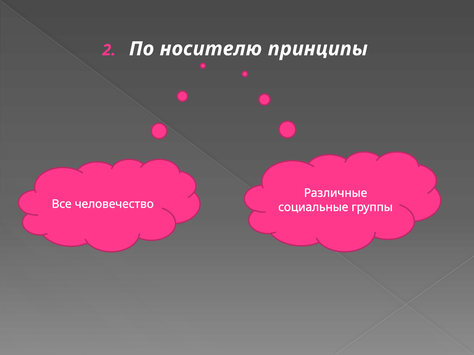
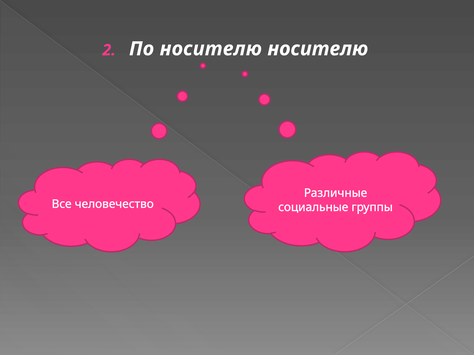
носителю принципы: принципы -> носителю
